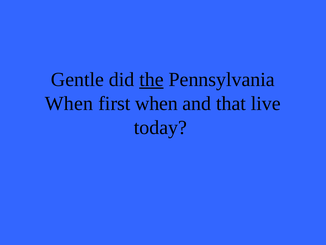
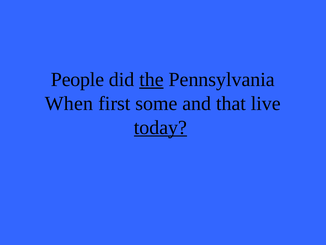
Gentle: Gentle -> People
first when: when -> some
today underline: none -> present
